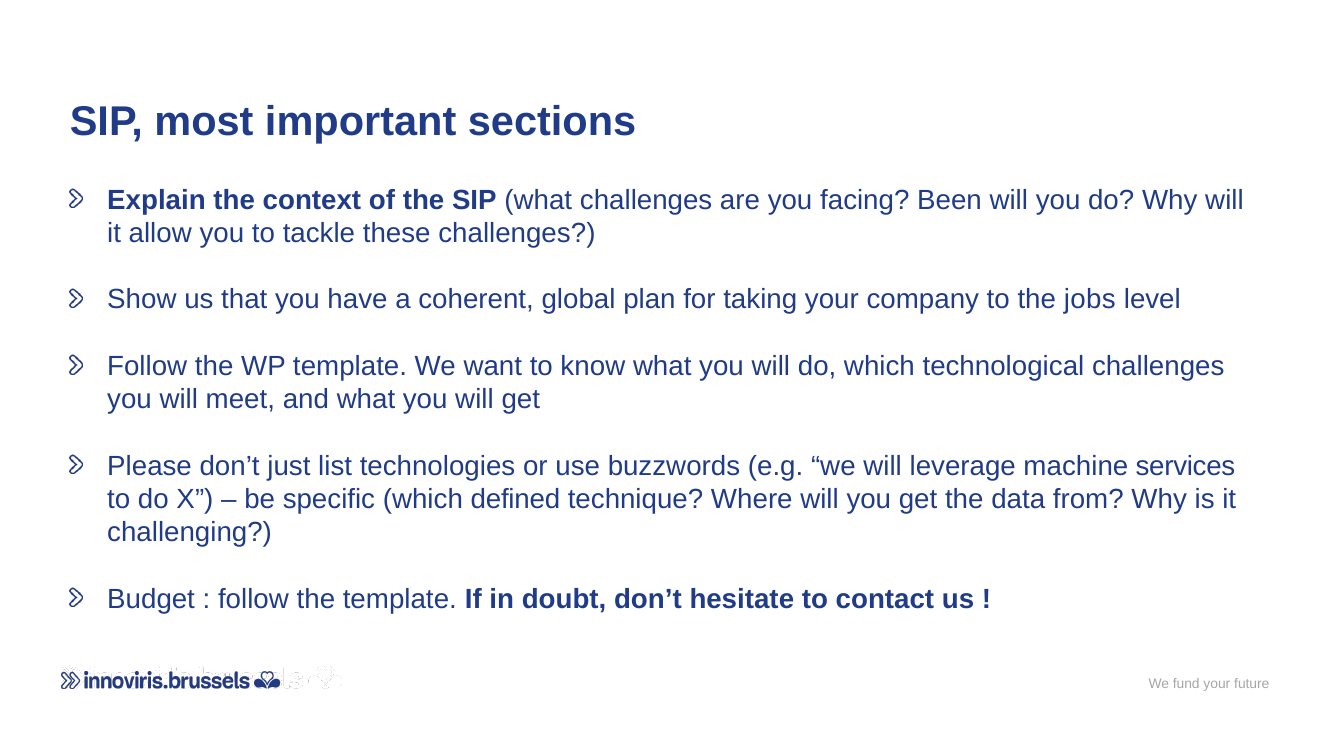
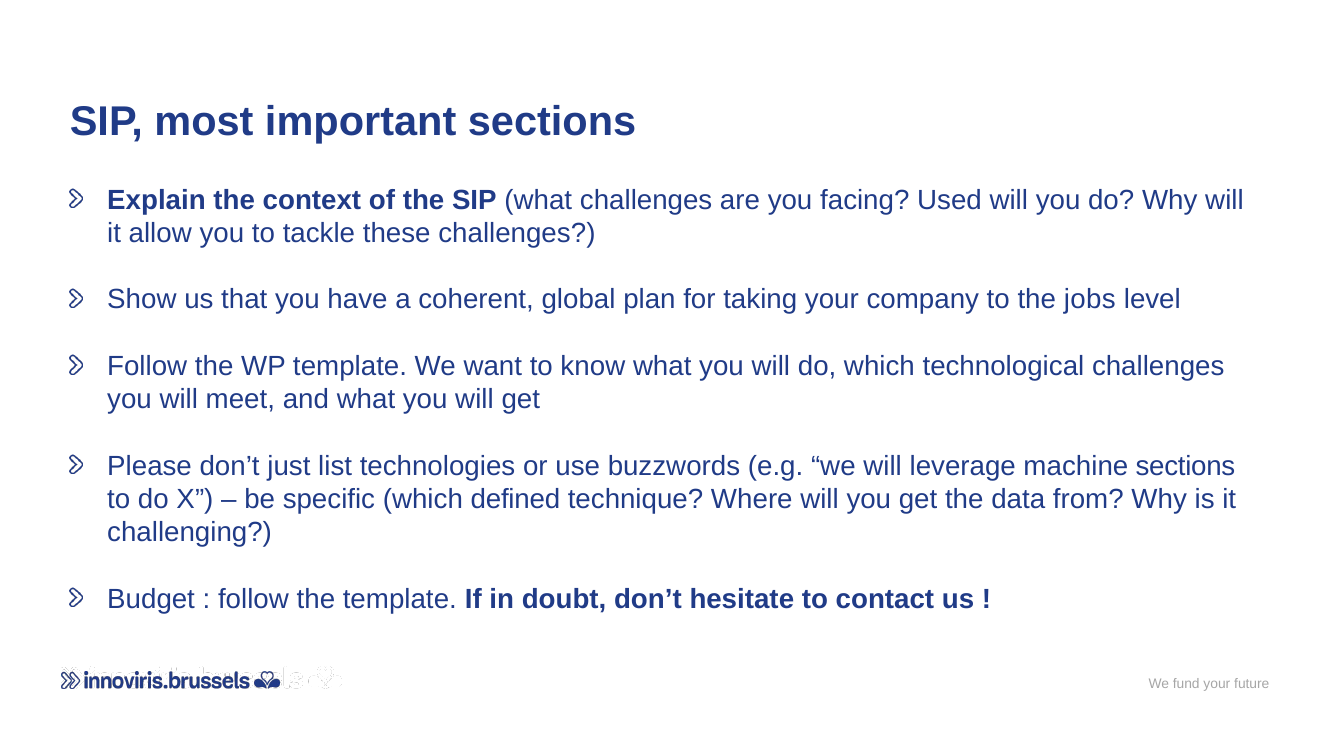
Been: Been -> Used
machine services: services -> sections
